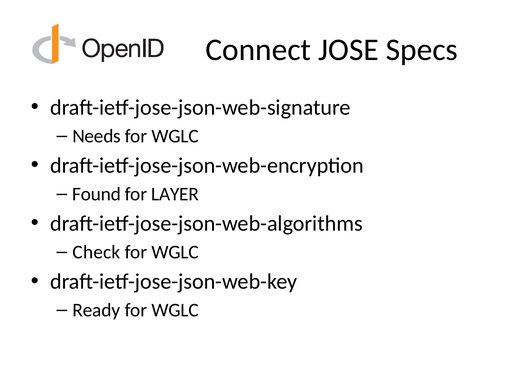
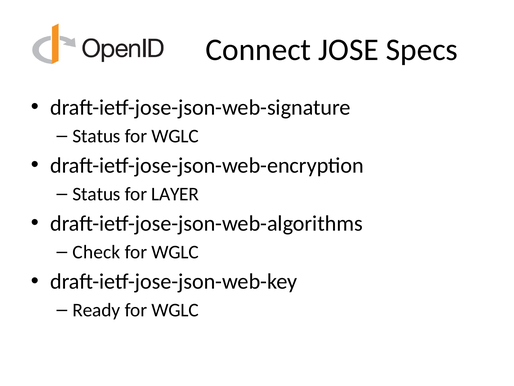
Needs at (97, 136): Needs -> Status
Found at (97, 194): Found -> Status
